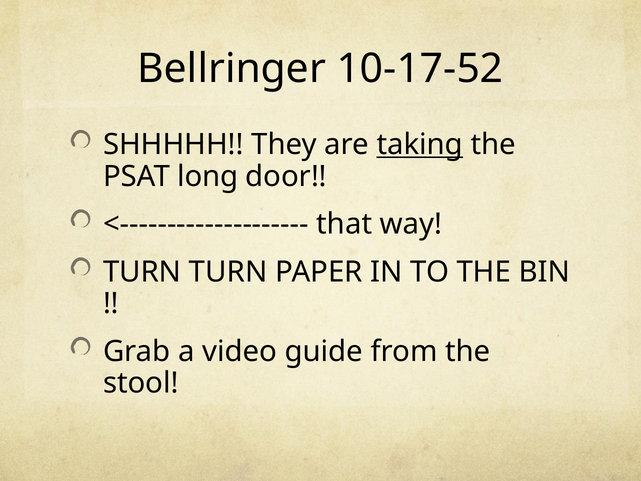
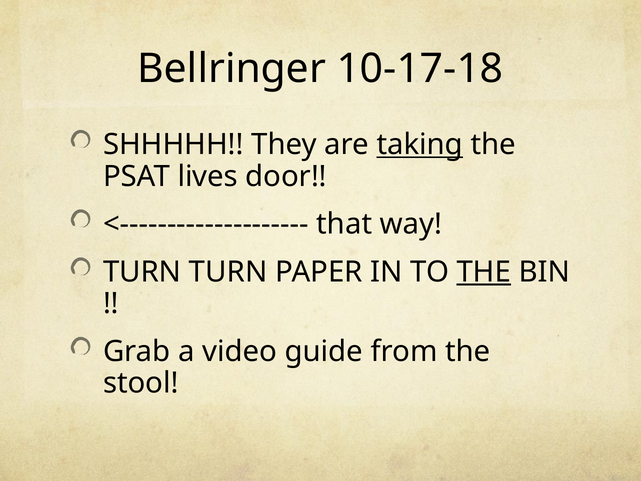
10-17-52: 10-17-52 -> 10-17-18
long: long -> lives
THE at (484, 272) underline: none -> present
